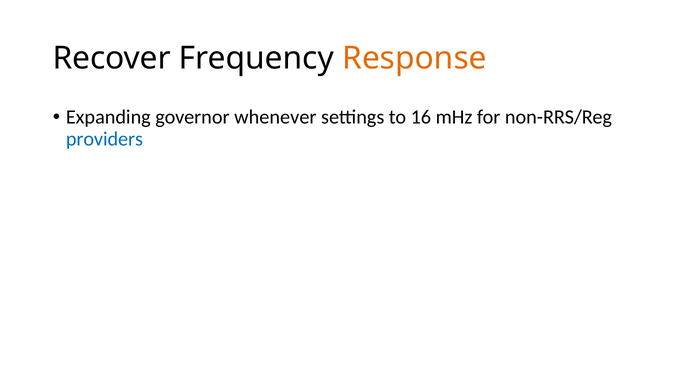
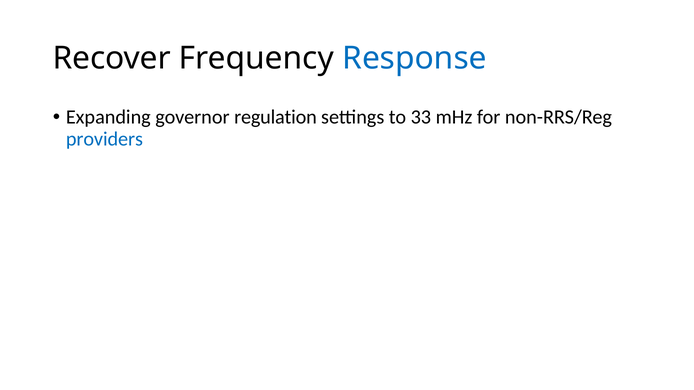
Response colour: orange -> blue
whenever: whenever -> regulation
16: 16 -> 33
